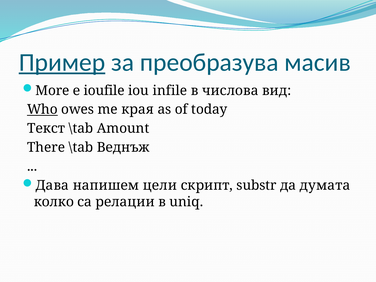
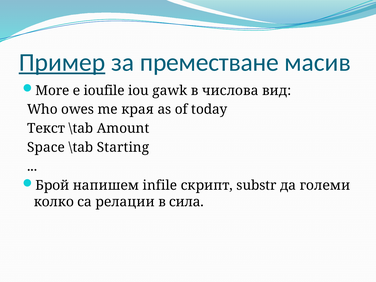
преобразува: преобразува -> преместване
infile: infile -> gawk
Who underline: present -> none
There: There -> Space
Веднъж: Веднъж -> Starting
Дава: Дава -> Брой
цели: цели -> infile
думата: думата -> големи
uniq: uniq -> сила
